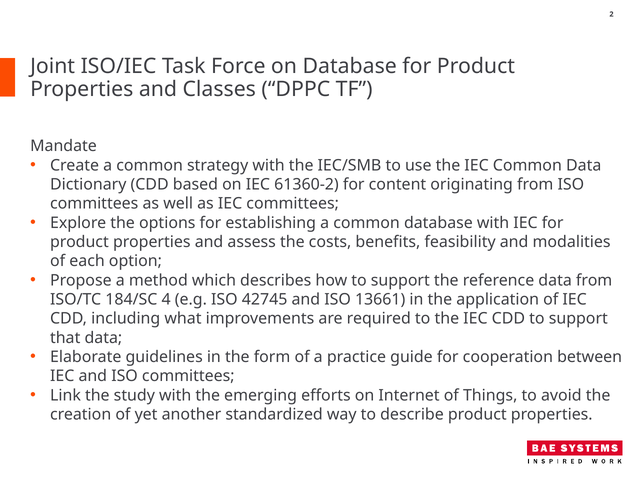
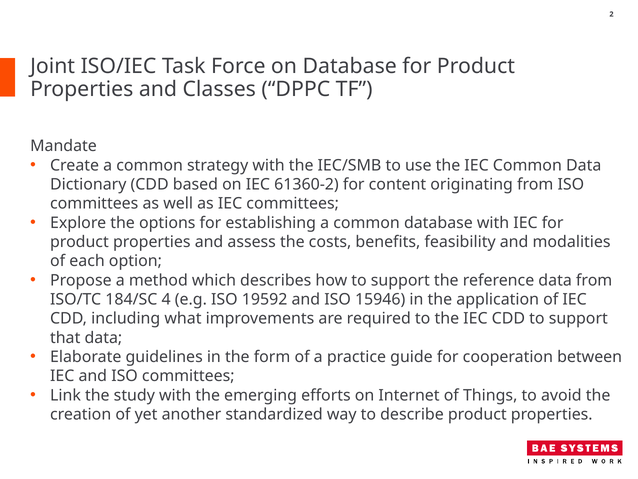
42745: 42745 -> 19592
13661: 13661 -> 15946
